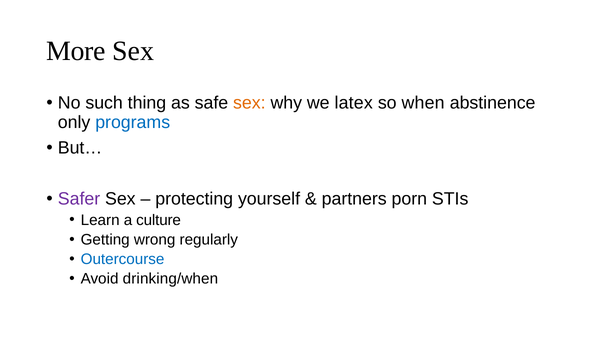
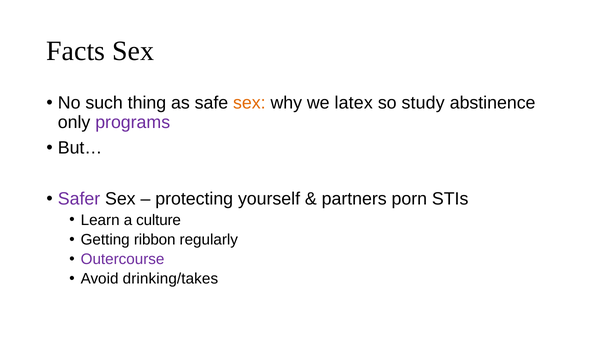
More: More -> Facts
when: when -> study
programs colour: blue -> purple
wrong: wrong -> ribbon
Outercourse colour: blue -> purple
drinking/when: drinking/when -> drinking/takes
